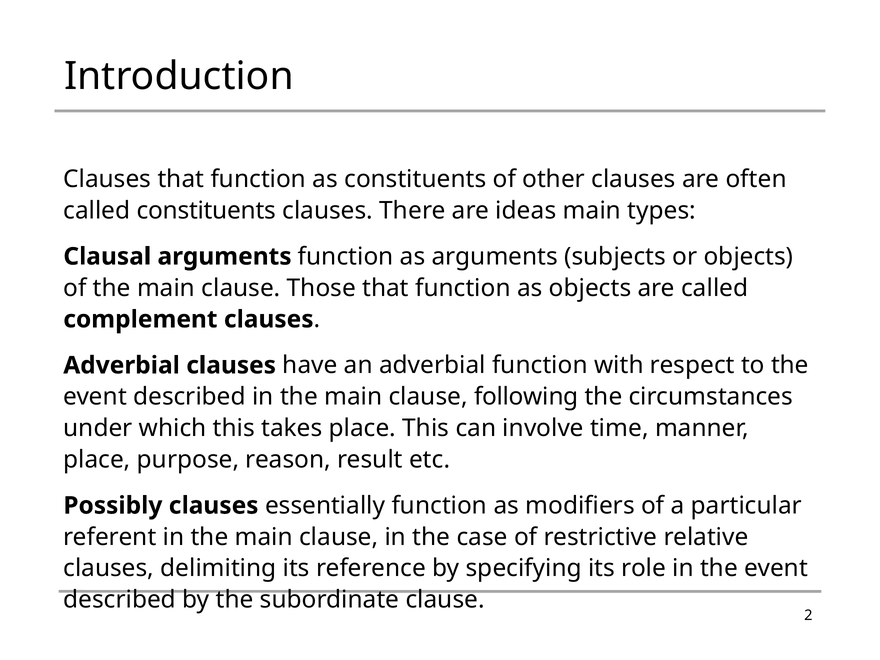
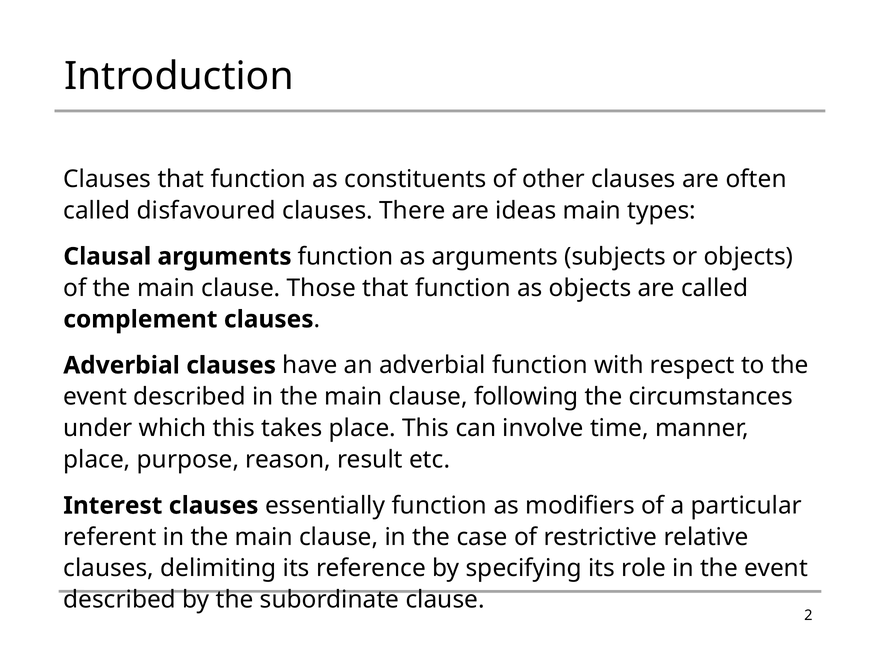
called constituents: constituents -> disfavoured
Possibly: Possibly -> Interest
